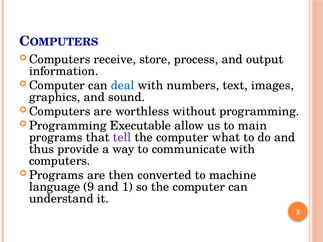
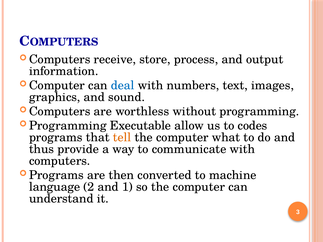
main: main -> codes
tell colour: purple -> orange
9: 9 -> 2
